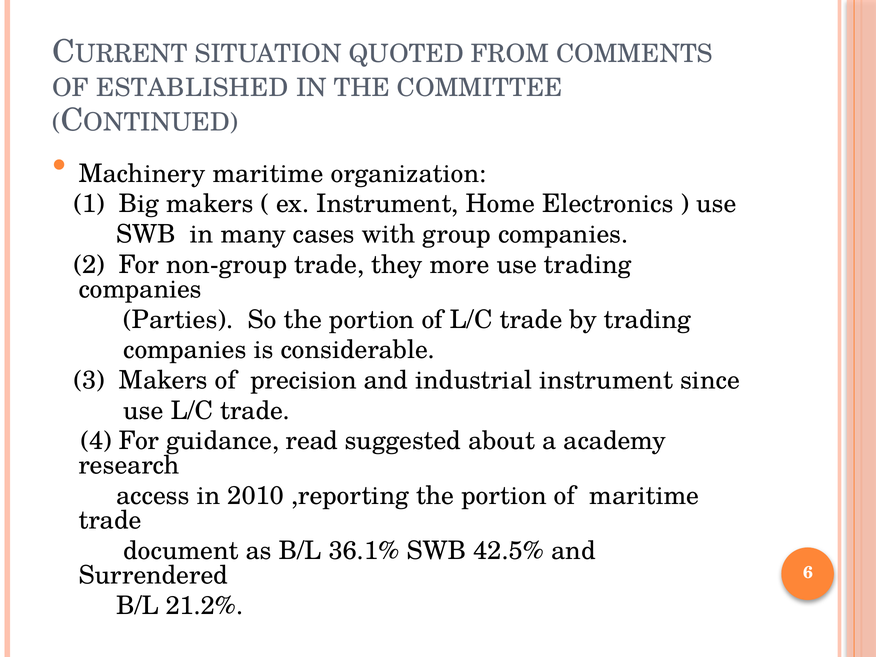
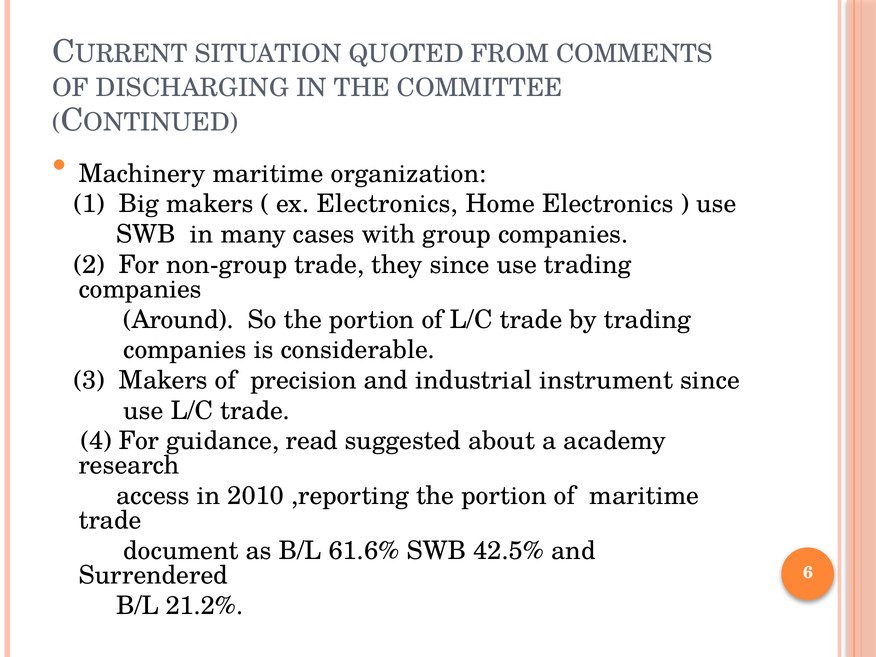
ESTABLISHED: ESTABLISHED -> DISCHARGING
ex Instrument: Instrument -> Electronics
they more: more -> since
Parties: Parties -> Around
36.1%: 36.1% -> 61.6%
